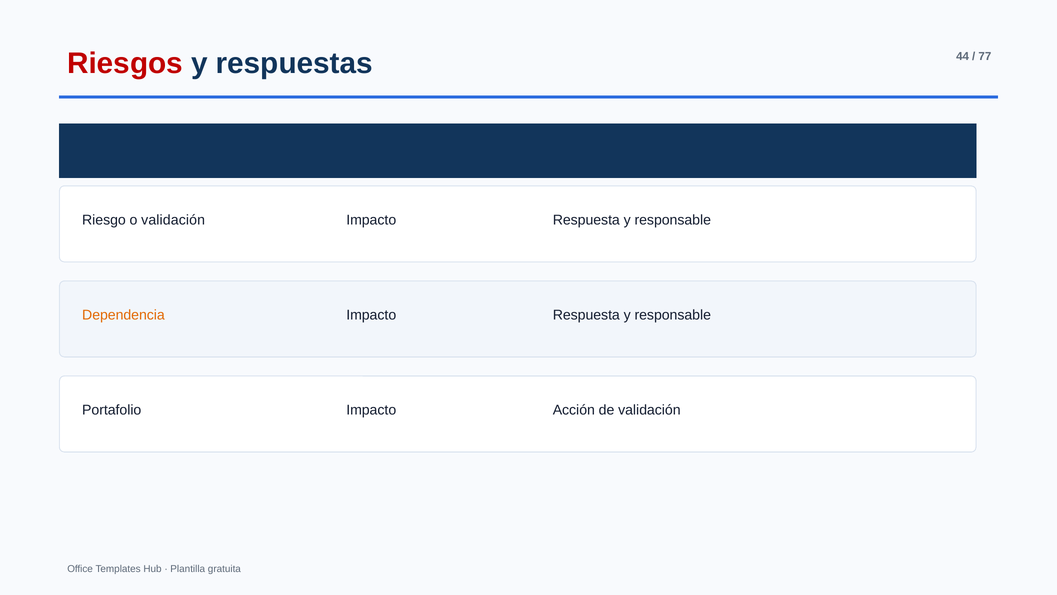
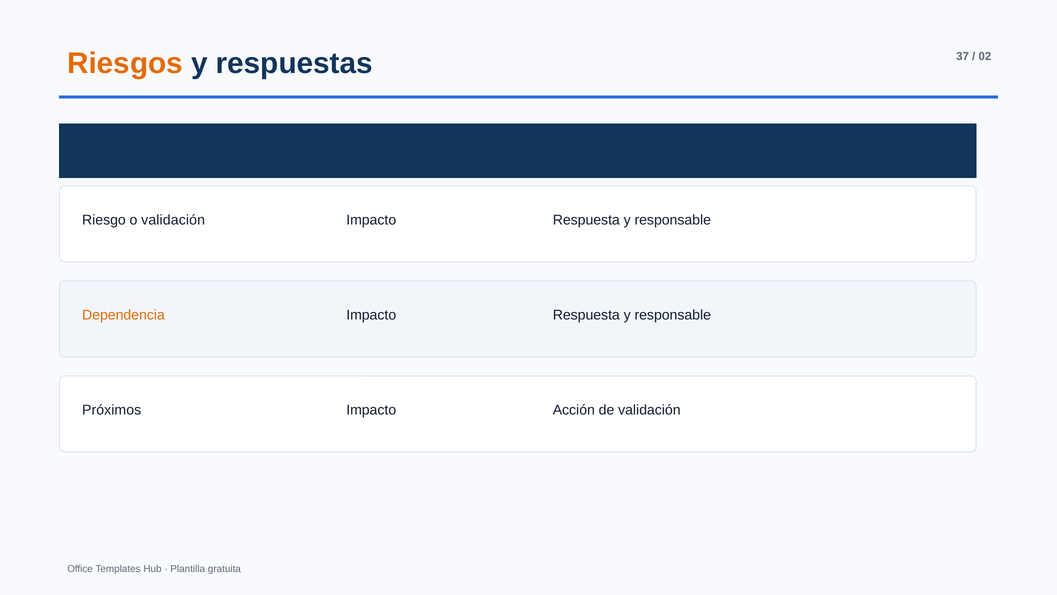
Riesgos colour: red -> orange
44: 44 -> 37
77: 77 -> 02
Portafolio: Portafolio -> Próximos
